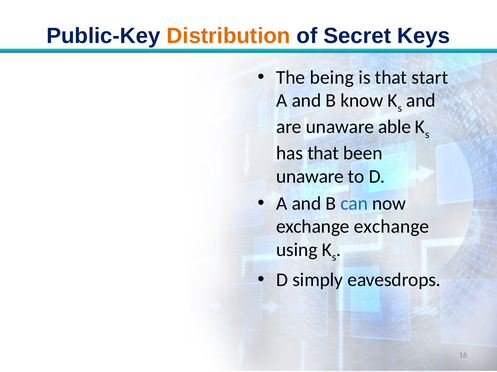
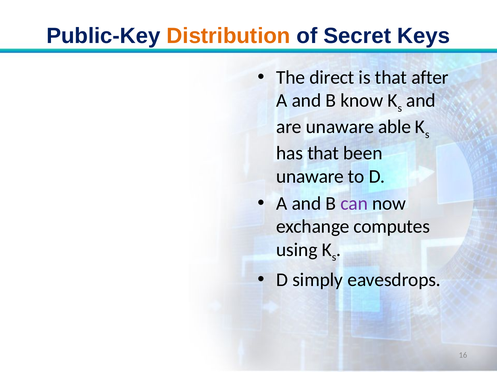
being: being -> direct
start: start -> after
can colour: blue -> purple
exchange exchange: exchange -> computes
